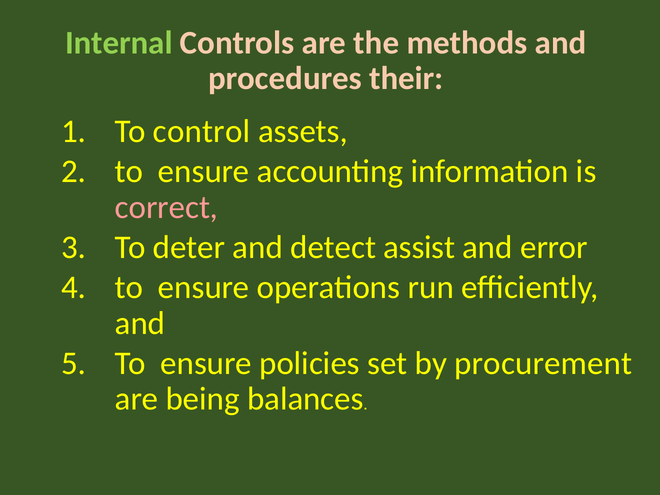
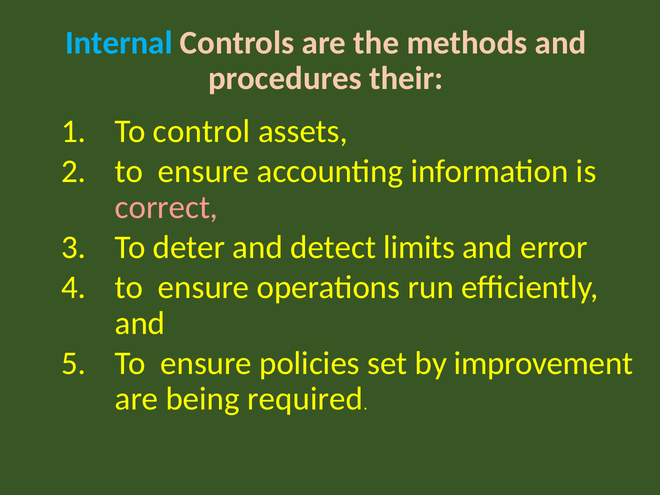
Internal colour: light green -> light blue
assist: assist -> limits
procurement: procurement -> improvement
balances: balances -> required
